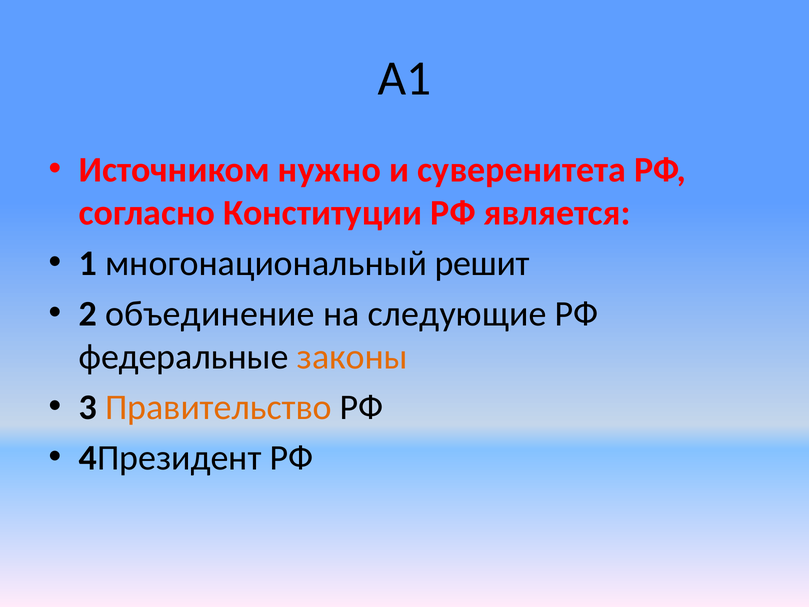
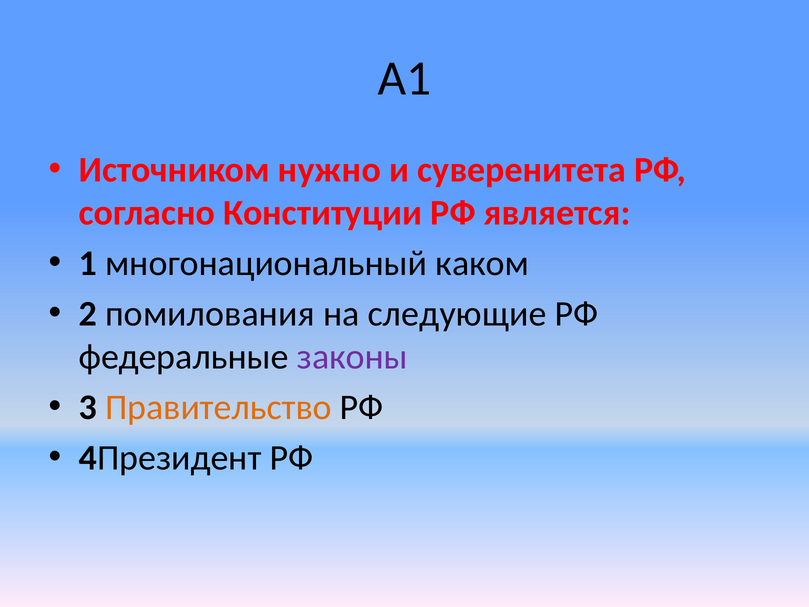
решит: решит -> каком
объединение: объединение -> помилования
законы colour: orange -> purple
